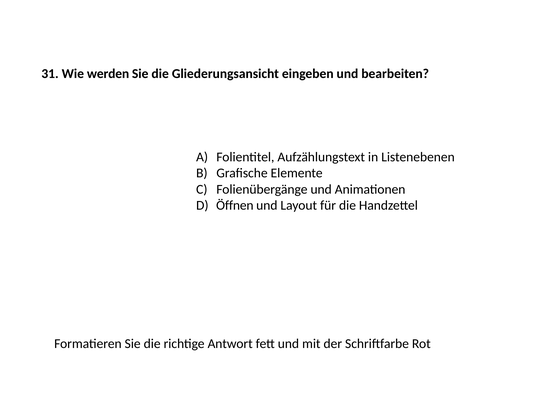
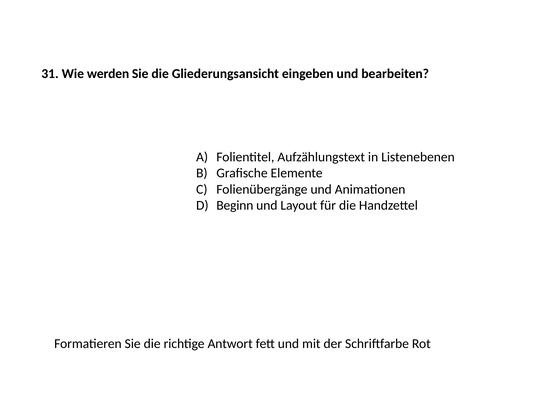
Öffnen: Öffnen -> Beginn
